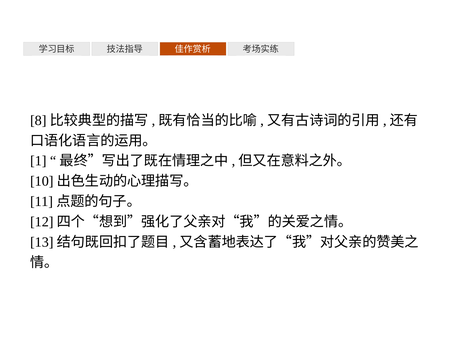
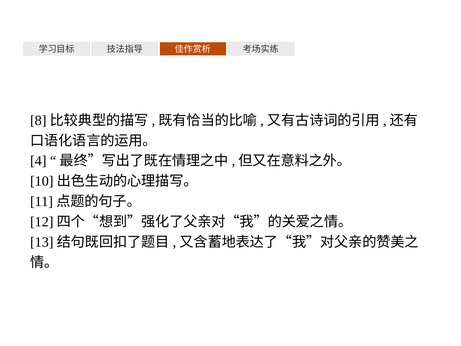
1: 1 -> 4
